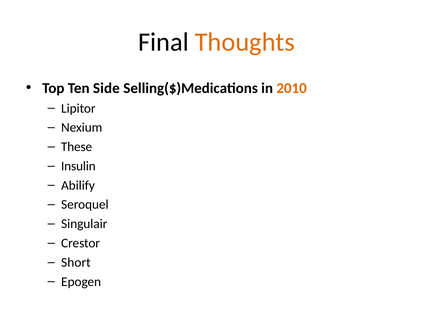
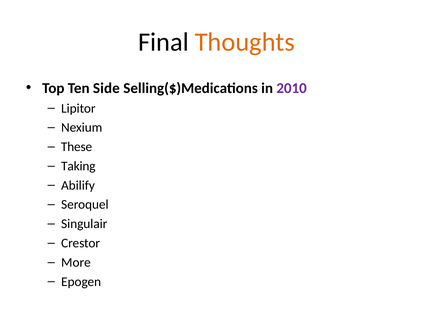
2010 colour: orange -> purple
Insulin: Insulin -> Taking
Short: Short -> More
